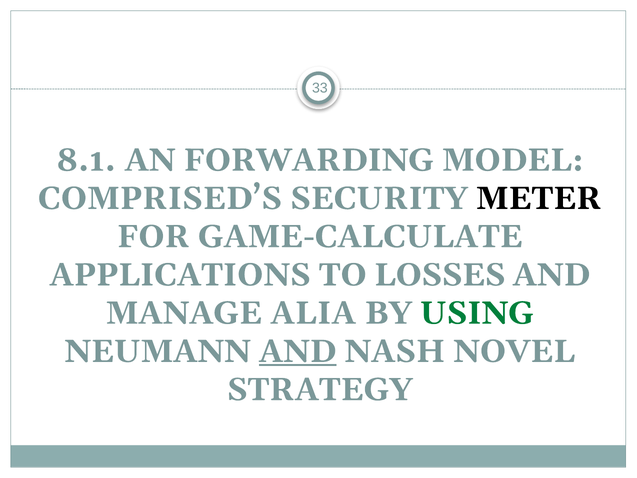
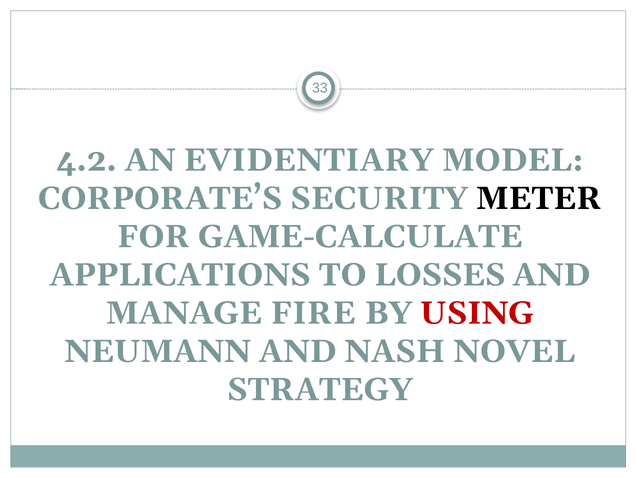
8.1: 8.1 -> 4.2
FORWARDING: FORWARDING -> EVIDENTIARY
COMPRISED’S: COMPRISED’S -> CORPORATE’S
ALIA: ALIA -> FIRE
USING colour: green -> red
AND at (298, 351) underline: present -> none
